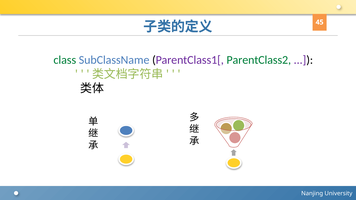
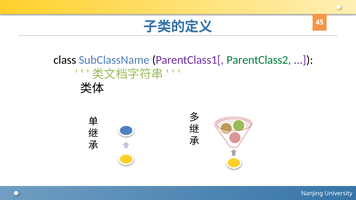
class colour: green -> black
